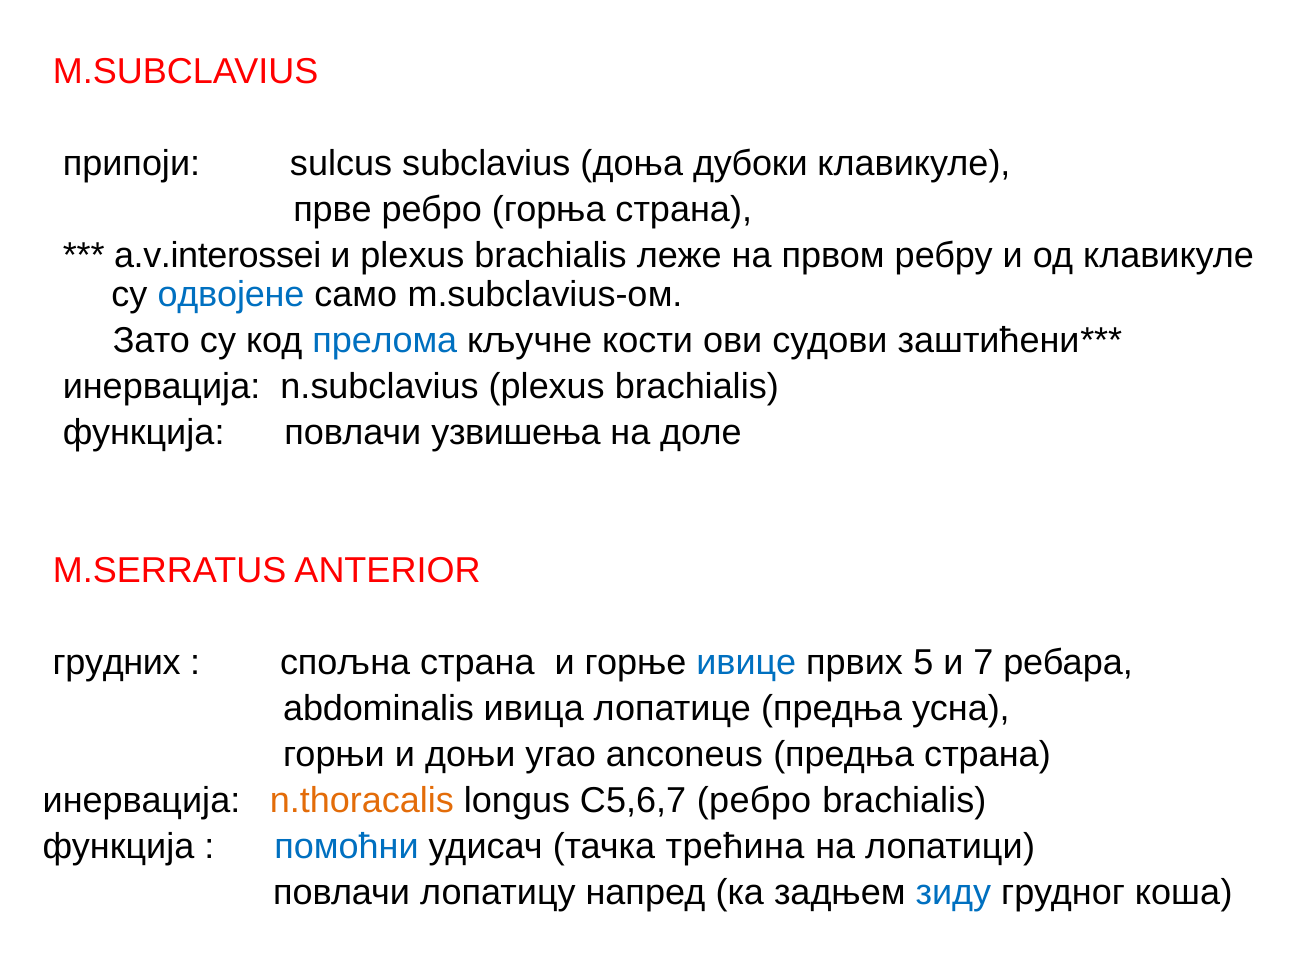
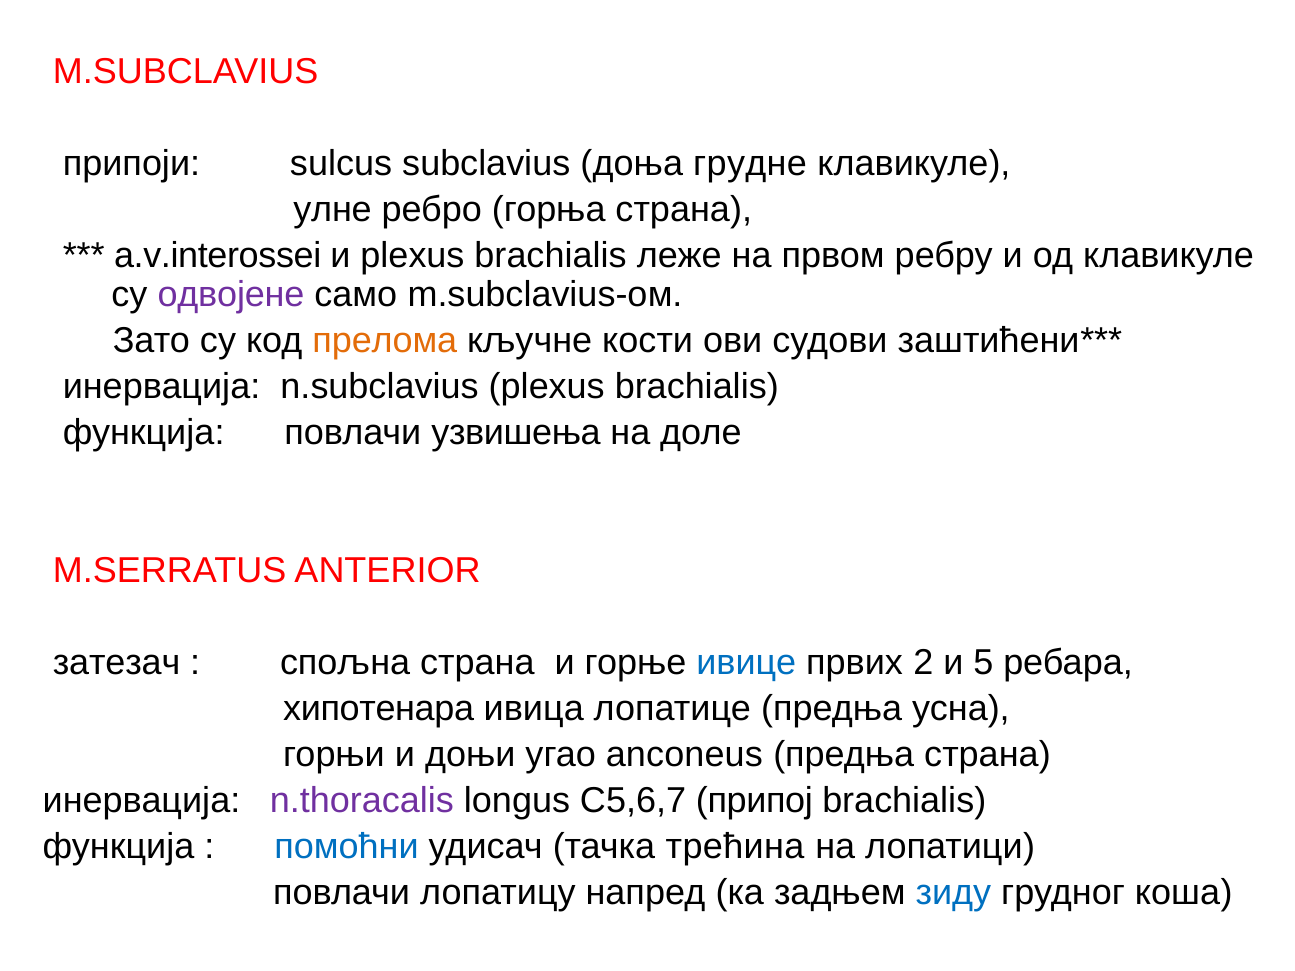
дубоки: дубоки -> грудне
прве: прве -> улне
одвојене colour: blue -> purple
прелома colour: blue -> orange
грудних: грудних -> зaтeзaч
5: 5 -> 2
7: 7 -> 5
abdominalis: abdominalis -> хипотенара
n.thoracalis colour: orange -> purple
C5,6,7 ребро: ребро -> припој
